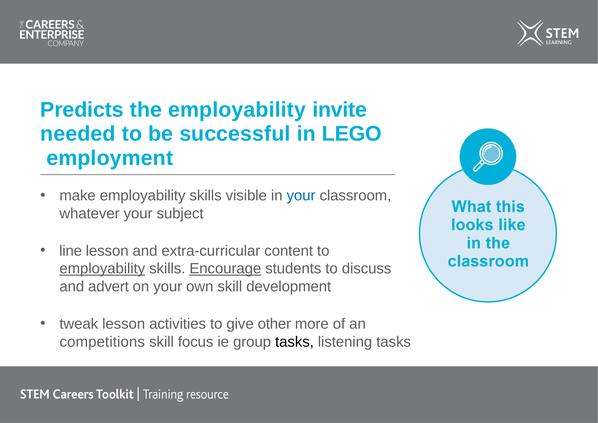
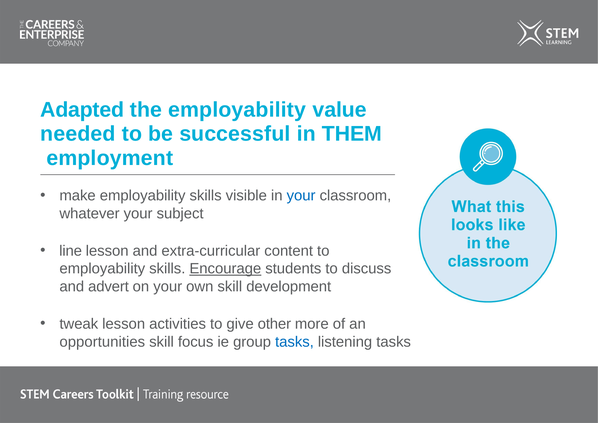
Predicts: Predicts -> Adapted
invite: invite -> value
LEGO: LEGO -> THEM
employability at (102, 269) underline: present -> none
competitions: competitions -> opportunities
tasks at (294, 342) colour: black -> blue
